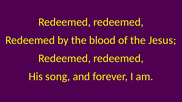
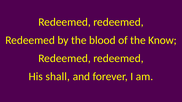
Jesus: Jesus -> Know
song: song -> shall
